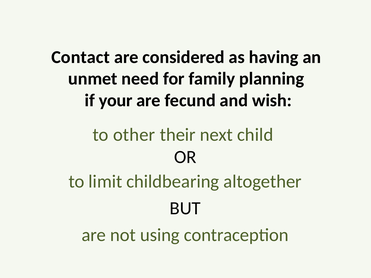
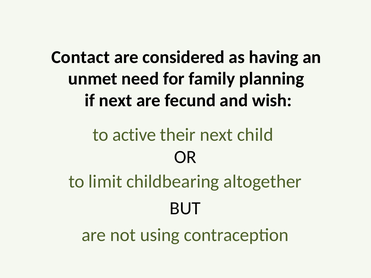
if your: your -> next
other: other -> active
